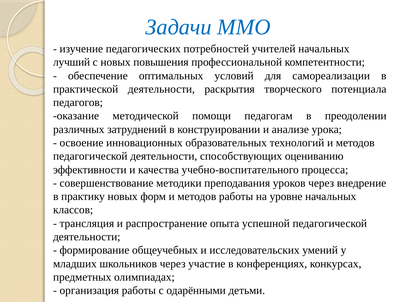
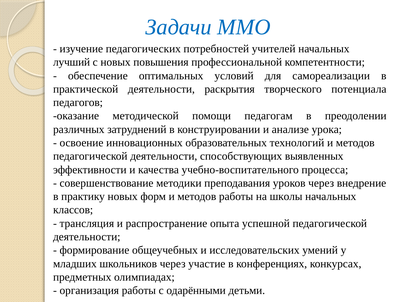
оцениванию: оцениванию -> выявленных
уровне: уровне -> школы
